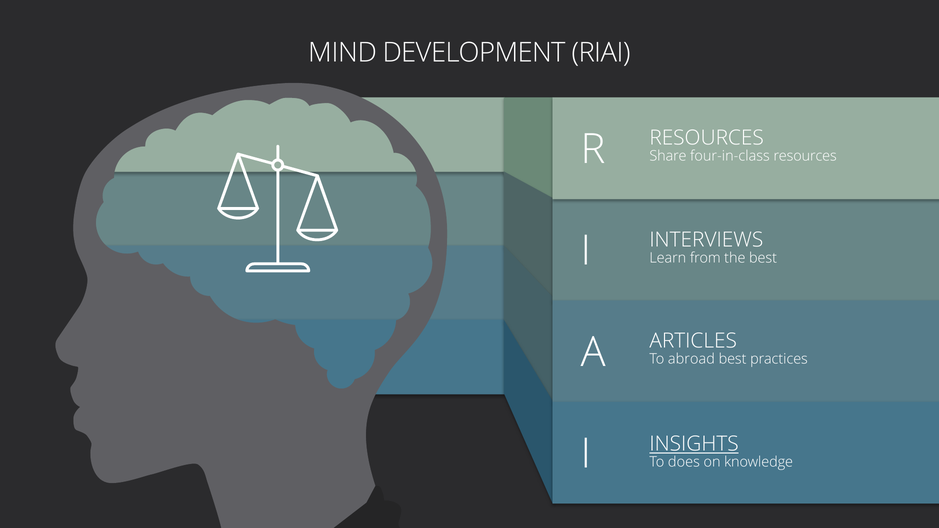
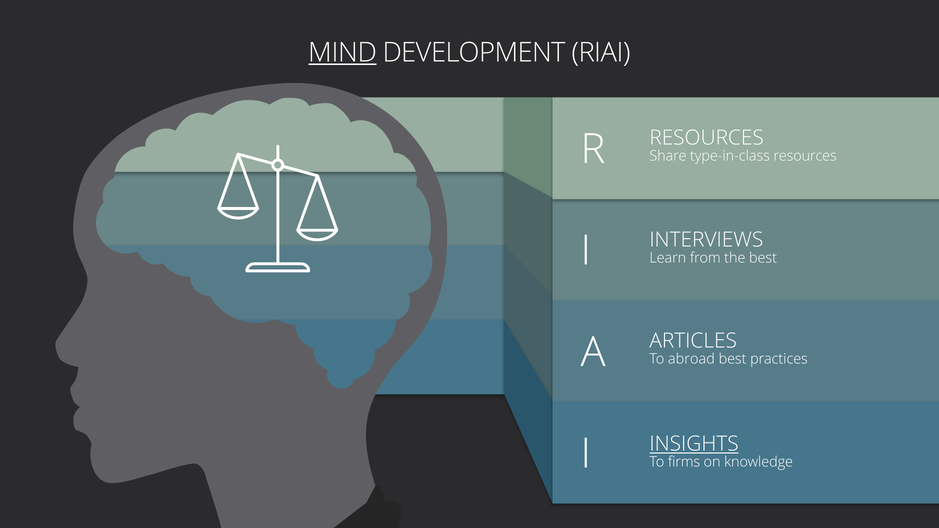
MIND underline: none -> present
four-in-class: four-in-class -> type-in-class
does: does -> firms
